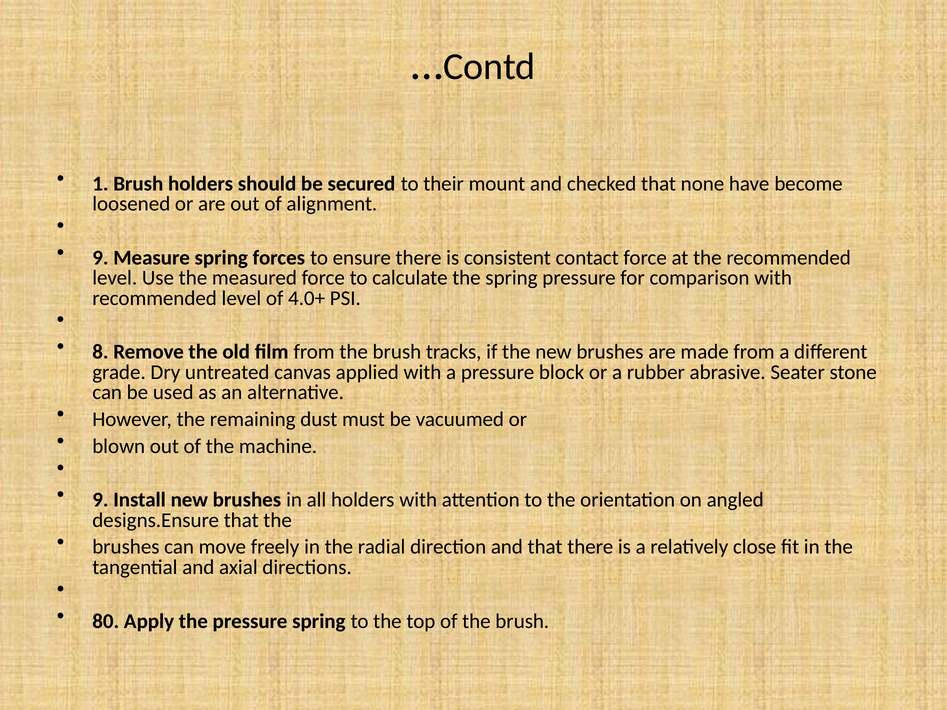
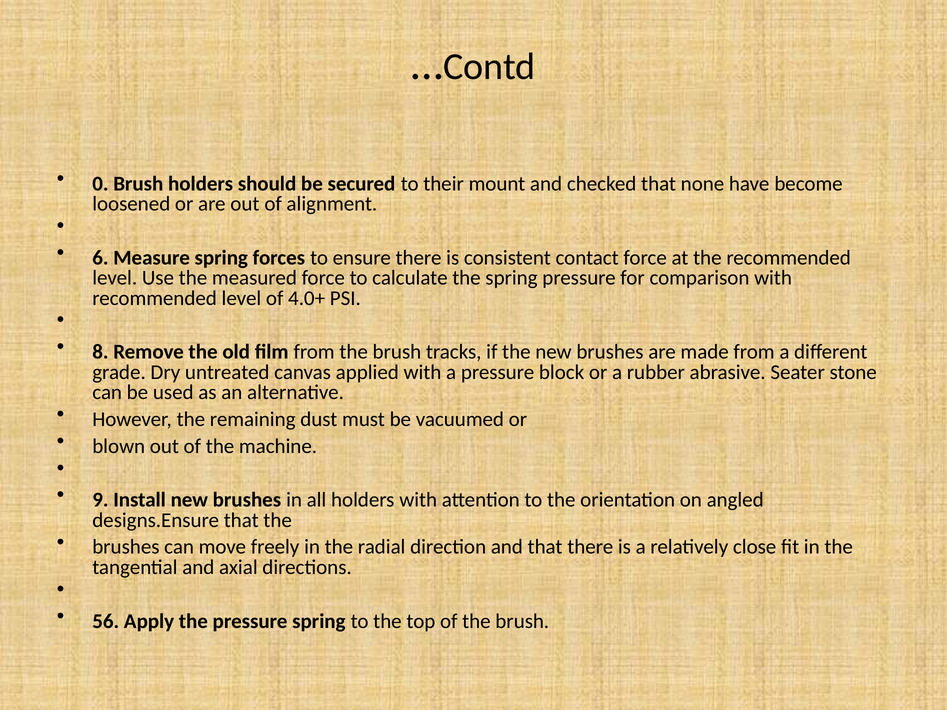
1: 1 -> 0
9 at (100, 258): 9 -> 6
80: 80 -> 56
